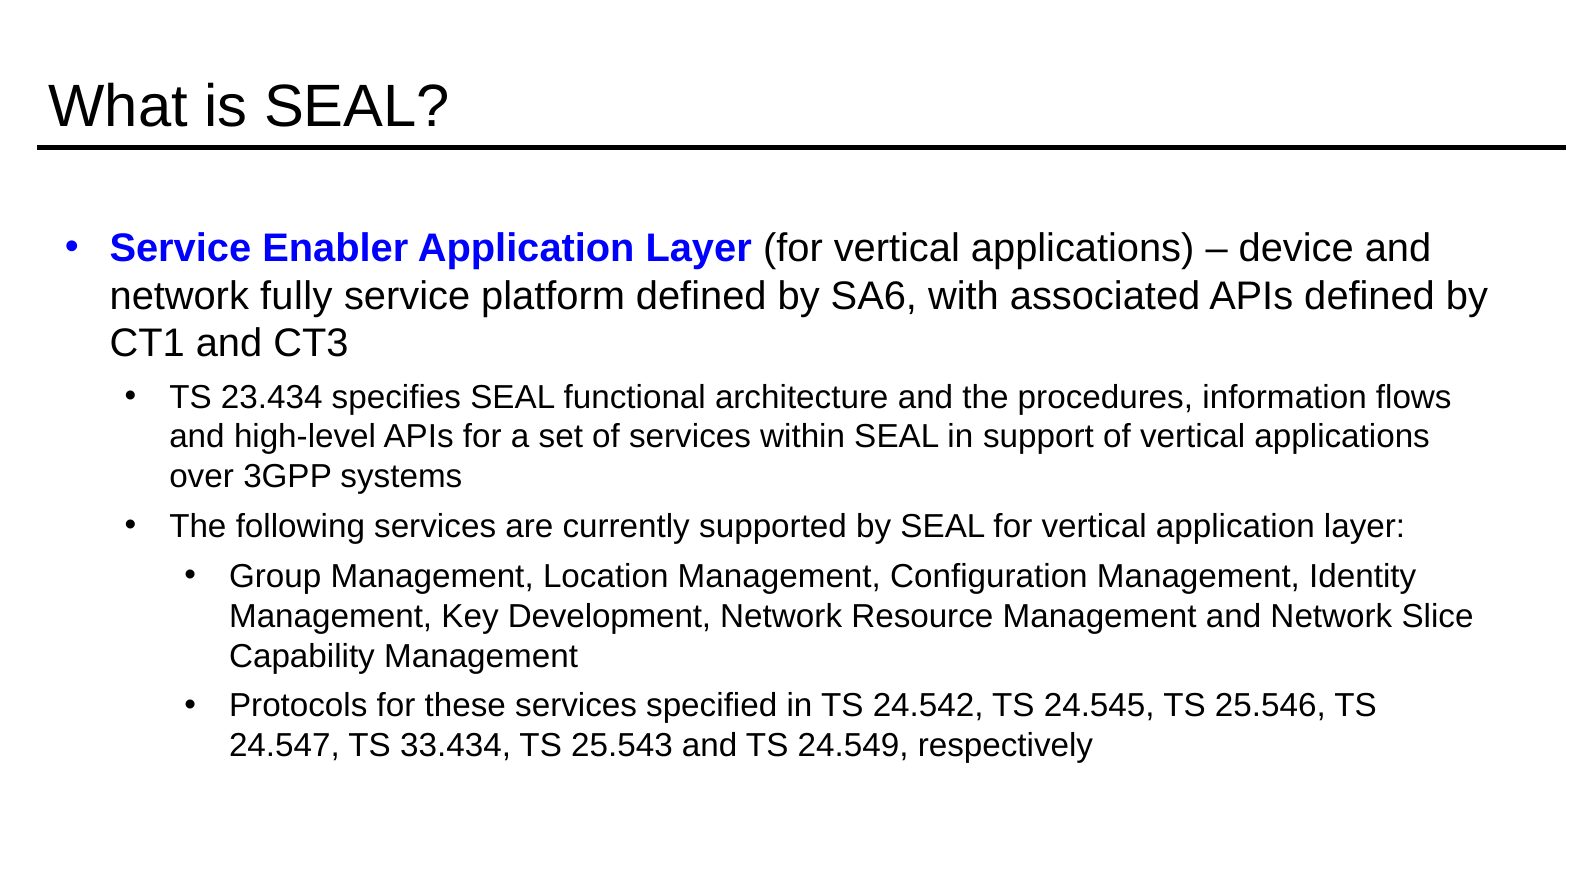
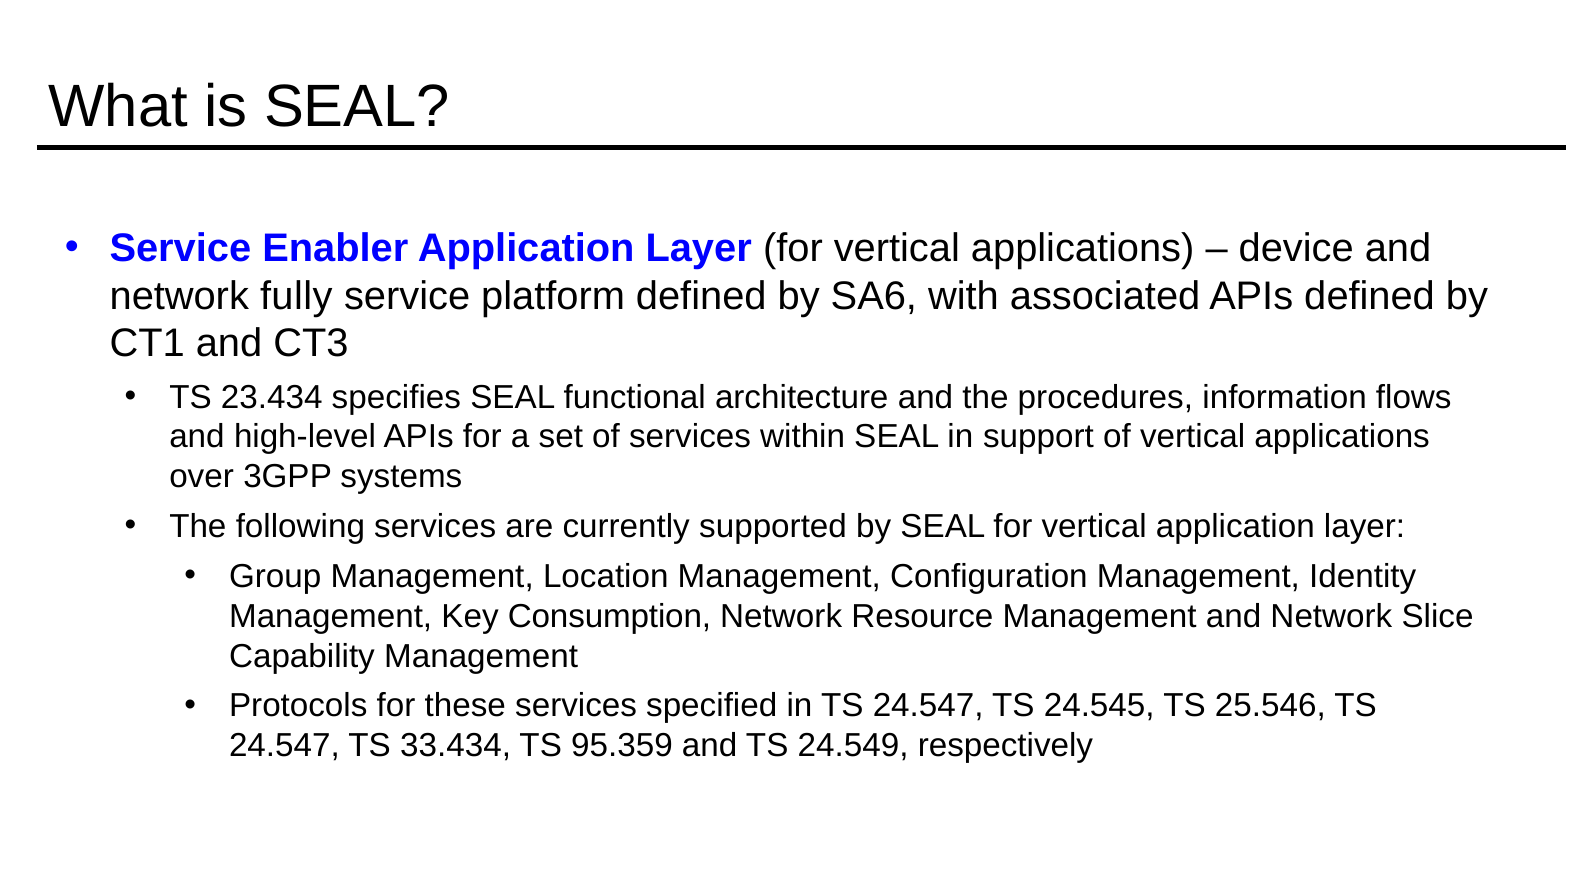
Development: Development -> Consumption
in TS 24.542: 24.542 -> 24.547
25.543: 25.543 -> 95.359
